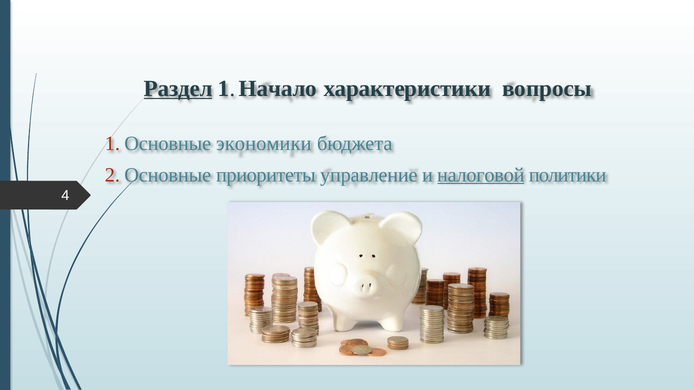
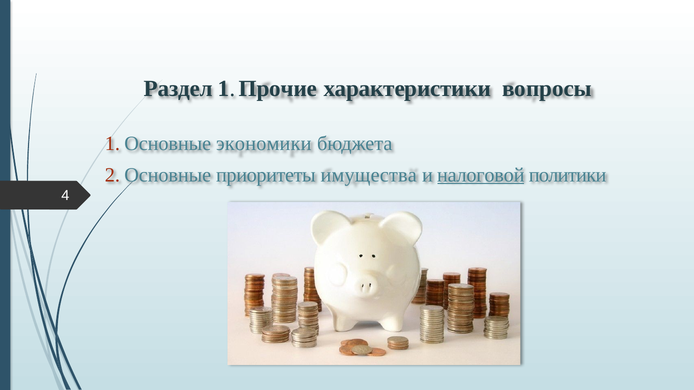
Раздел underline: present -> none
Начало: Начало -> Прочие
управление: управление -> имущества
